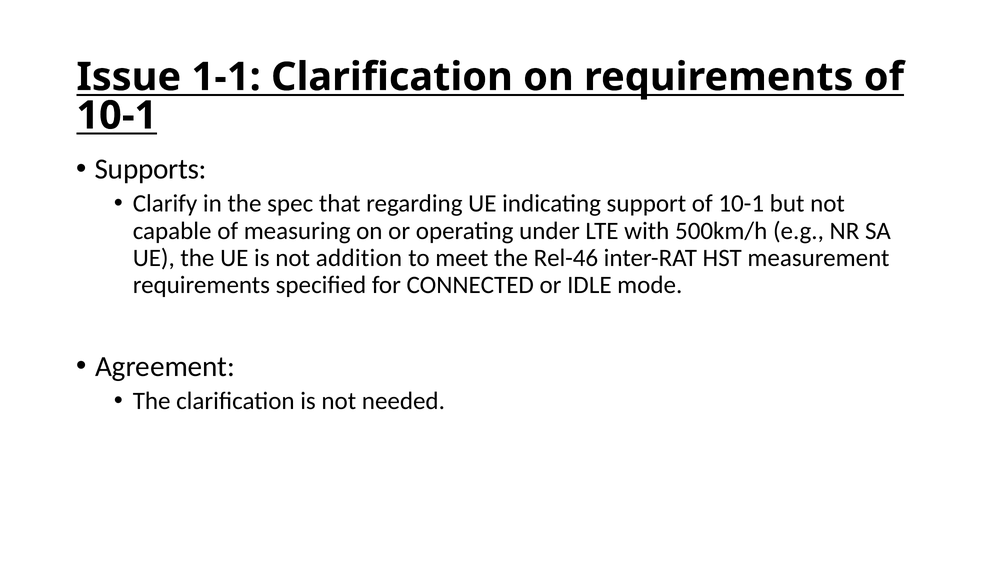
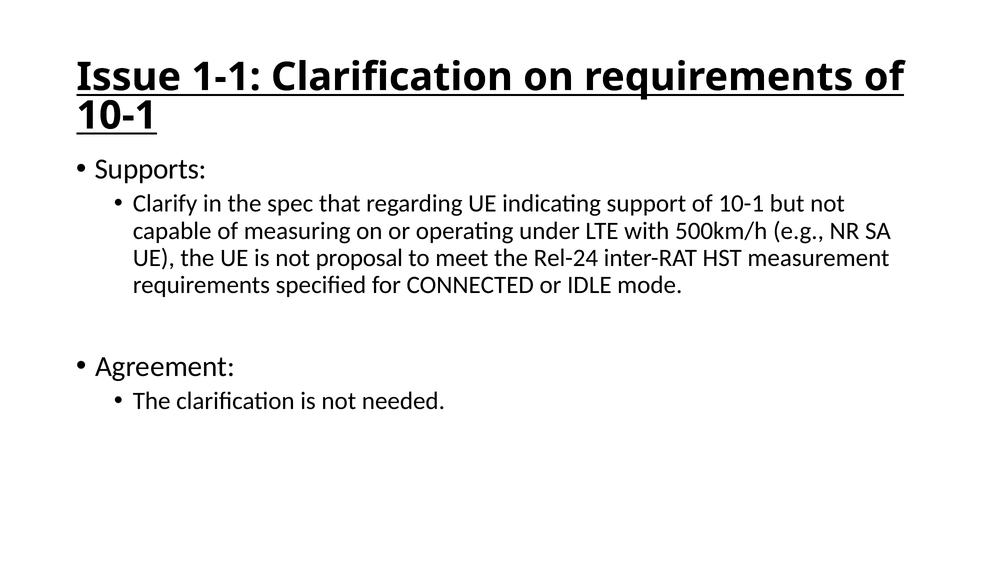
addition: addition -> proposal
Rel-46: Rel-46 -> Rel-24
